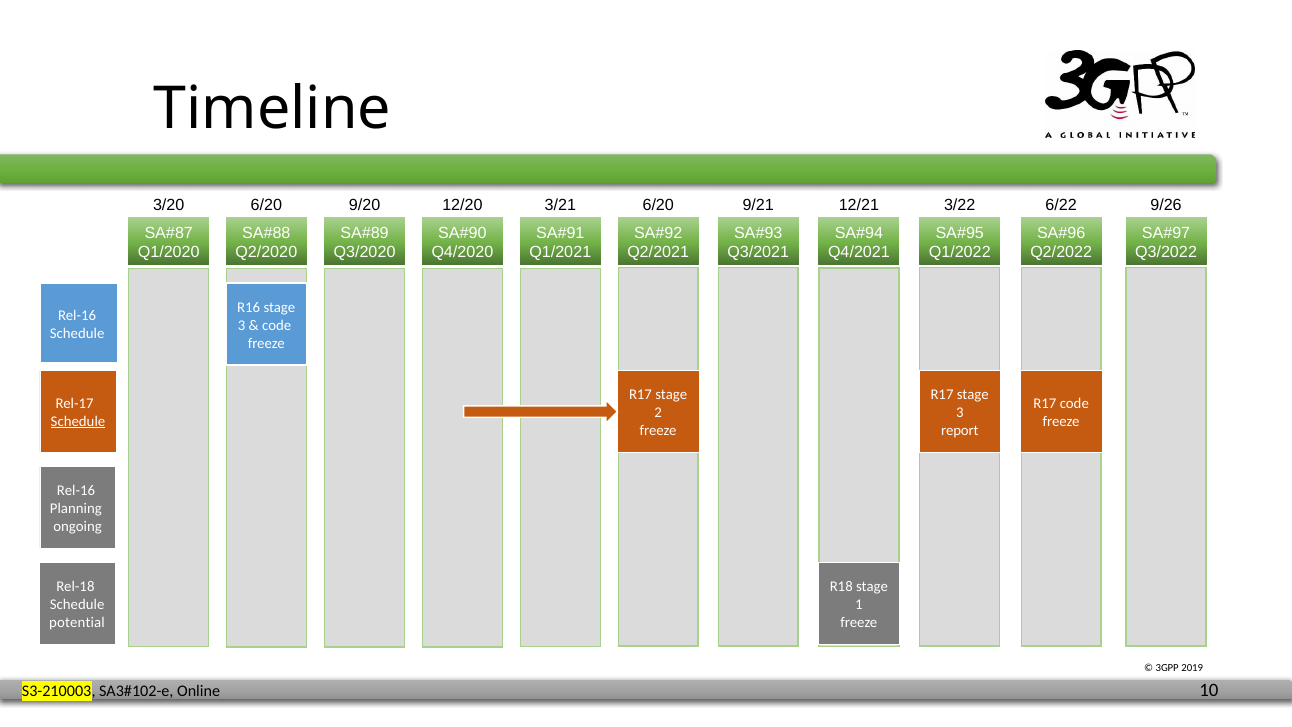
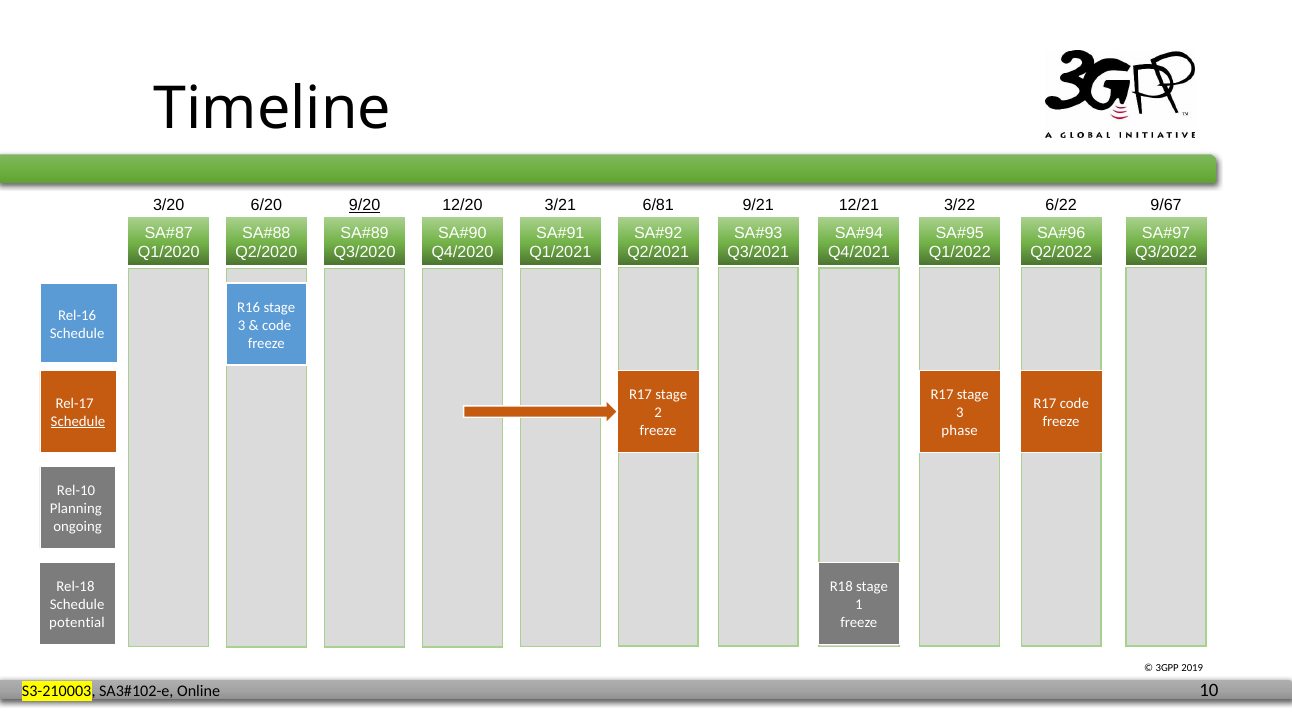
9/20 underline: none -> present
6/20 at (658, 205): 6/20 -> 6/81
9/26: 9/26 -> 9/67
report: report -> phase
Rel-16 at (76, 491): Rel-16 -> Rel-10
